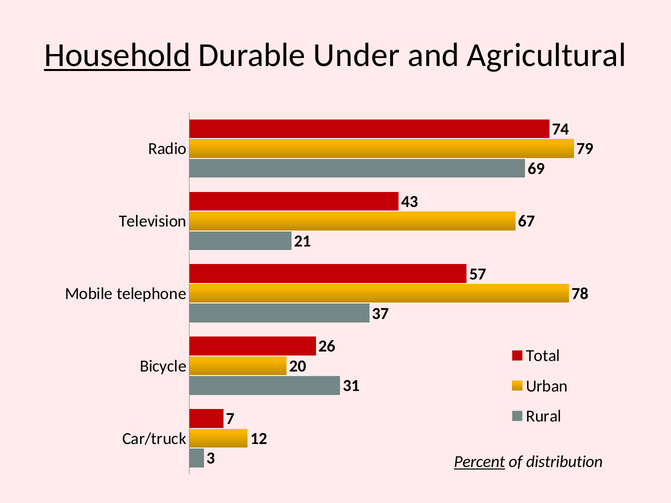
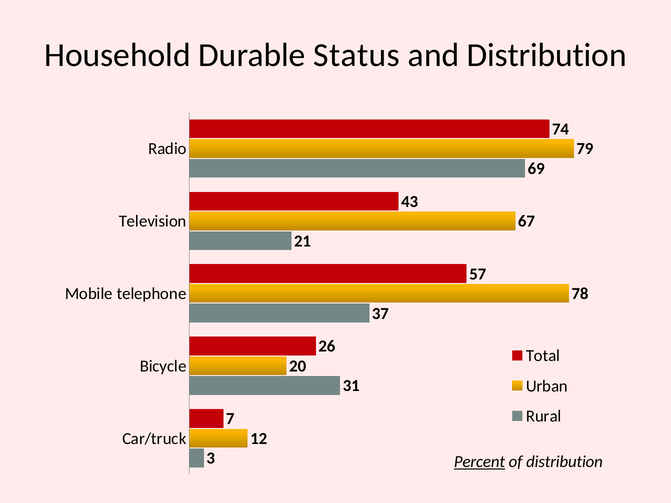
Household underline: present -> none
Under: Under -> Status
and Agricultural: Agricultural -> Distribution
